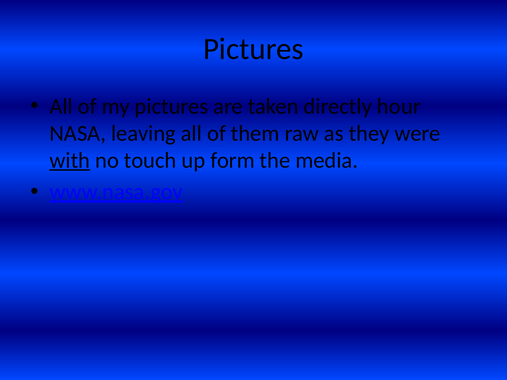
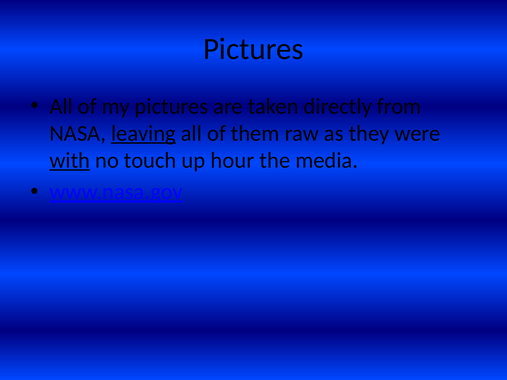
hour: hour -> from
leaving underline: none -> present
form: form -> hour
